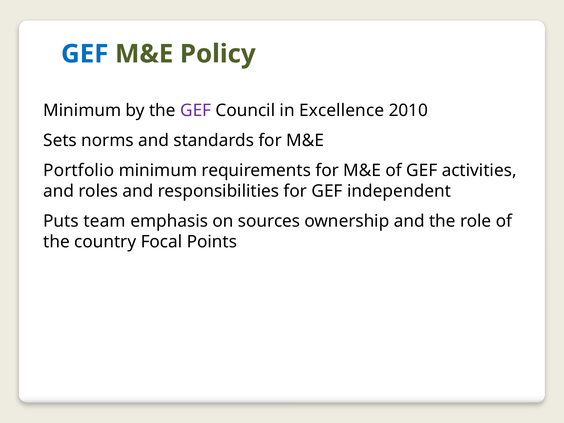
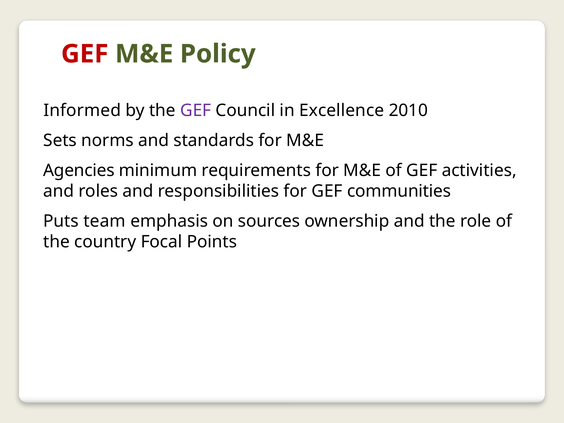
GEF at (85, 54) colour: blue -> red
Minimum at (82, 110): Minimum -> Informed
Portfolio: Portfolio -> Agencies
independent: independent -> communities
